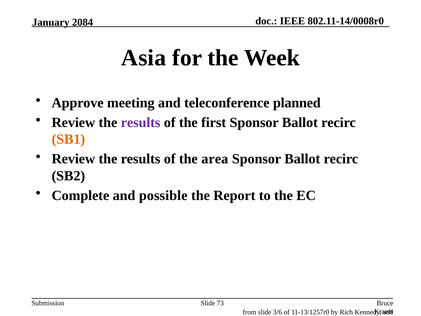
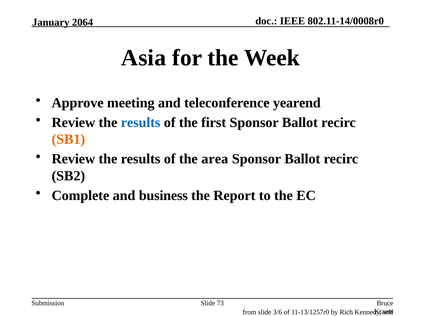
2084: 2084 -> 2064
planned: planned -> yearend
results at (141, 122) colour: purple -> blue
possible: possible -> business
